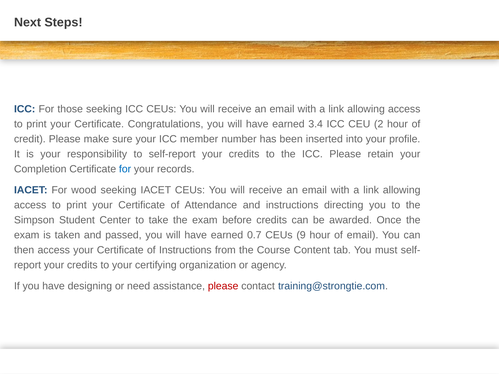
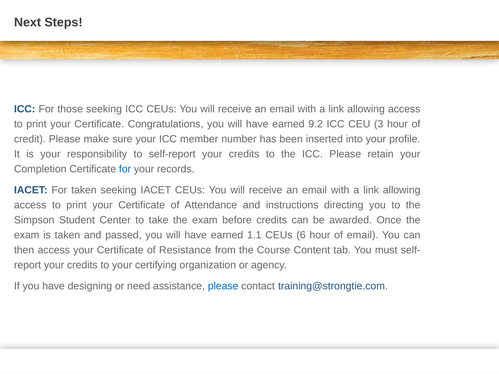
3.4: 3.4 -> 9.2
2: 2 -> 3
For wood: wood -> taken
0.7: 0.7 -> 1.1
9: 9 -> 6
of Instructions: Instructions -> Resistance
please at (223, 286) colour: red -> blue
